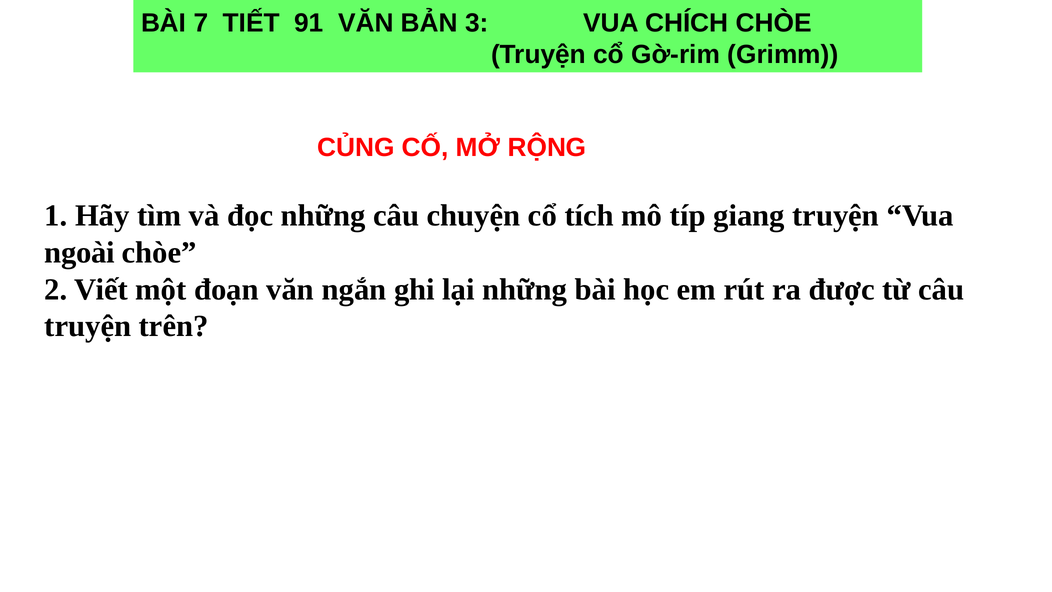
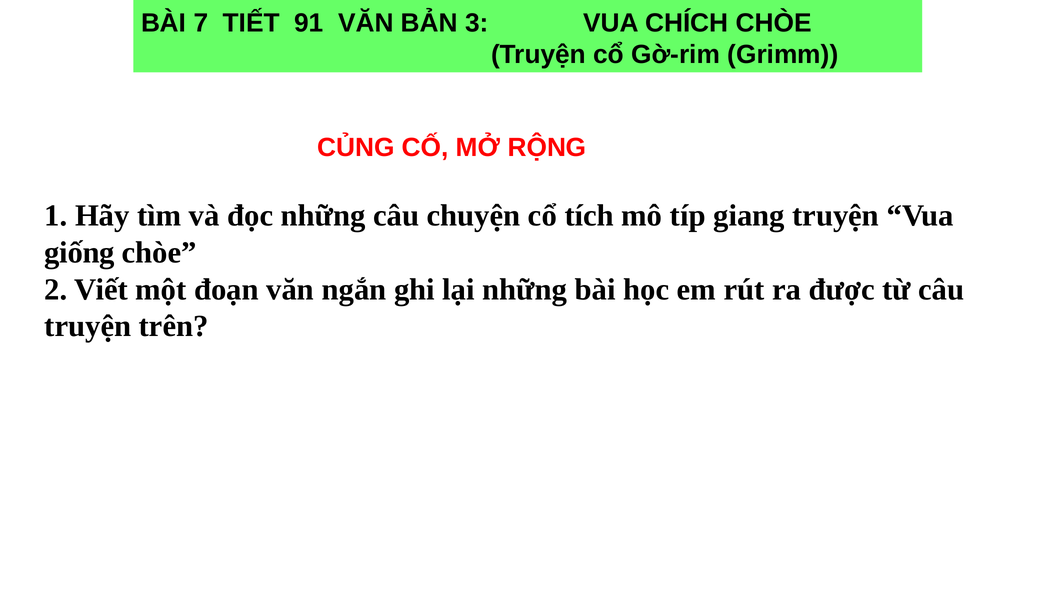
ngoài: ngoài -> giống
